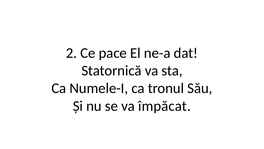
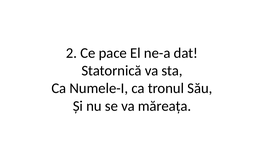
împăcat: împăcat -> măreața
